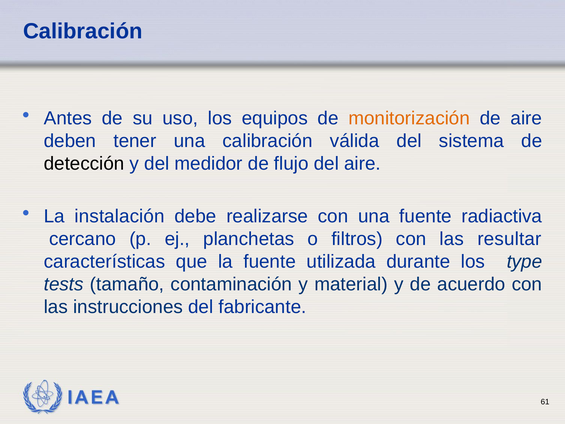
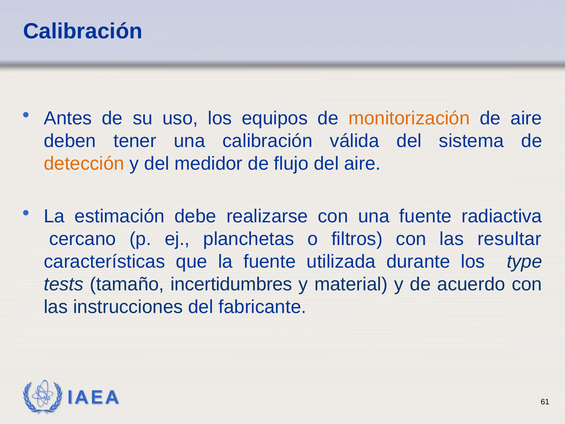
detección colour: black -> orange
instalación: instalación -> estimación
contaminación: contaminación -> incertidumbres
